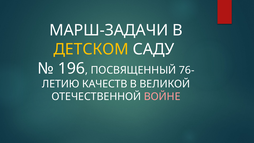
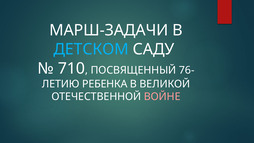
ДЕТСКОМ colour: yellow -> light blue
196: 196 -> 710
КАЧЕСТВ: КАЧЕСТВ -> РЕБЕНКА
